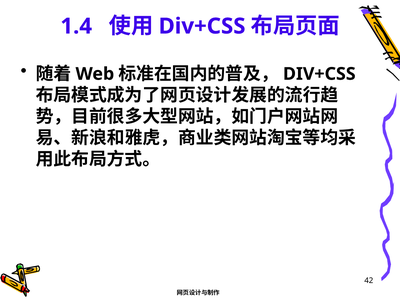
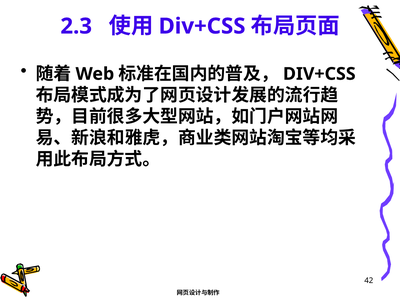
1.4: 1.4 -> 2.3
